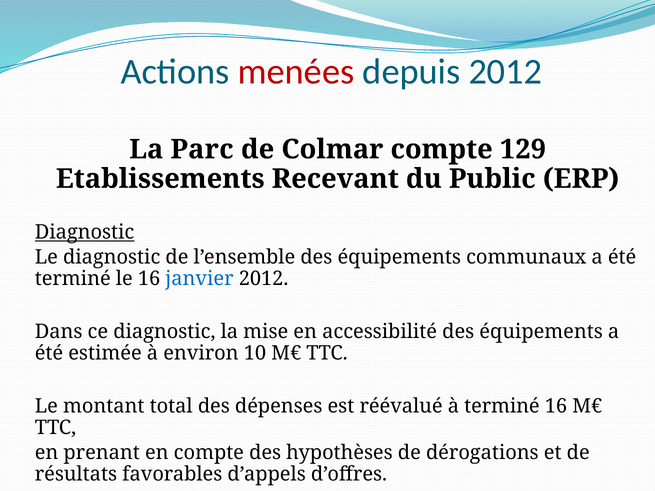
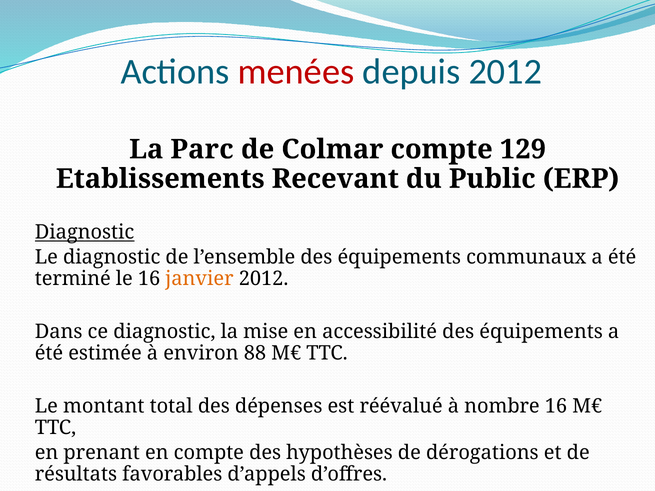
janvier colour: blue -> orange
10: 10 -> 88
à terminé: terminé -> nombre
